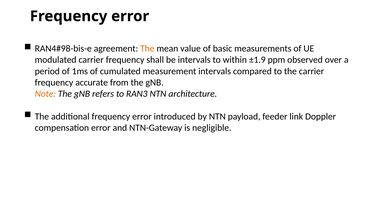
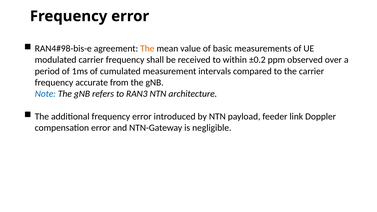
be intervals: intervals -> received
±1.9: ±1.9 -> ±0.2
Note colour: orange -> blue
